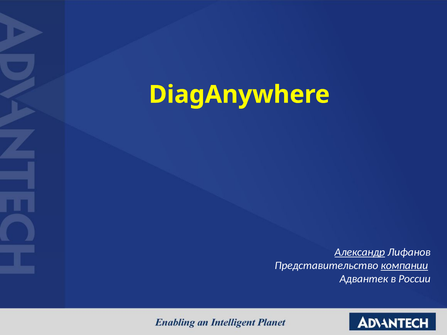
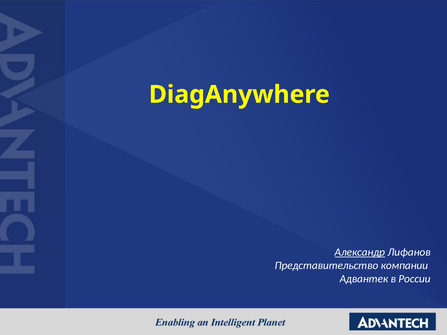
компании underline: present -> none
